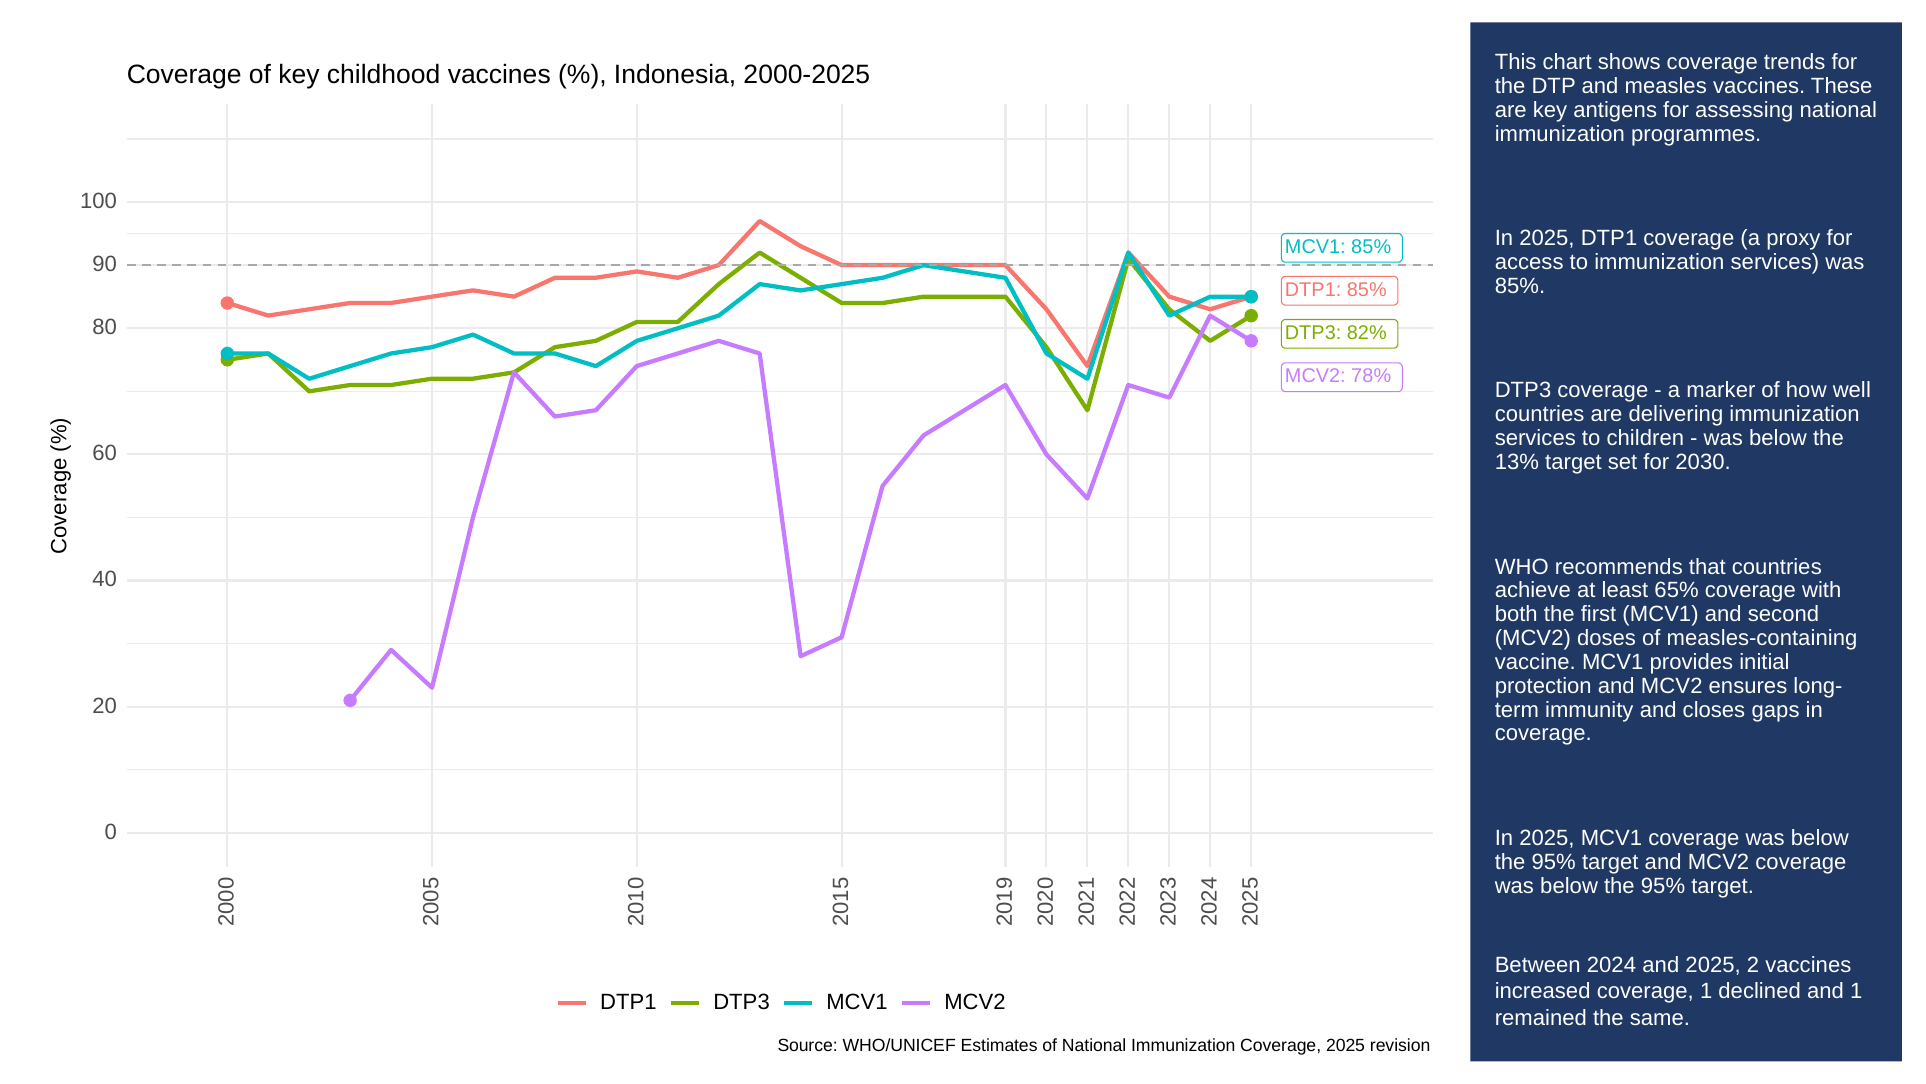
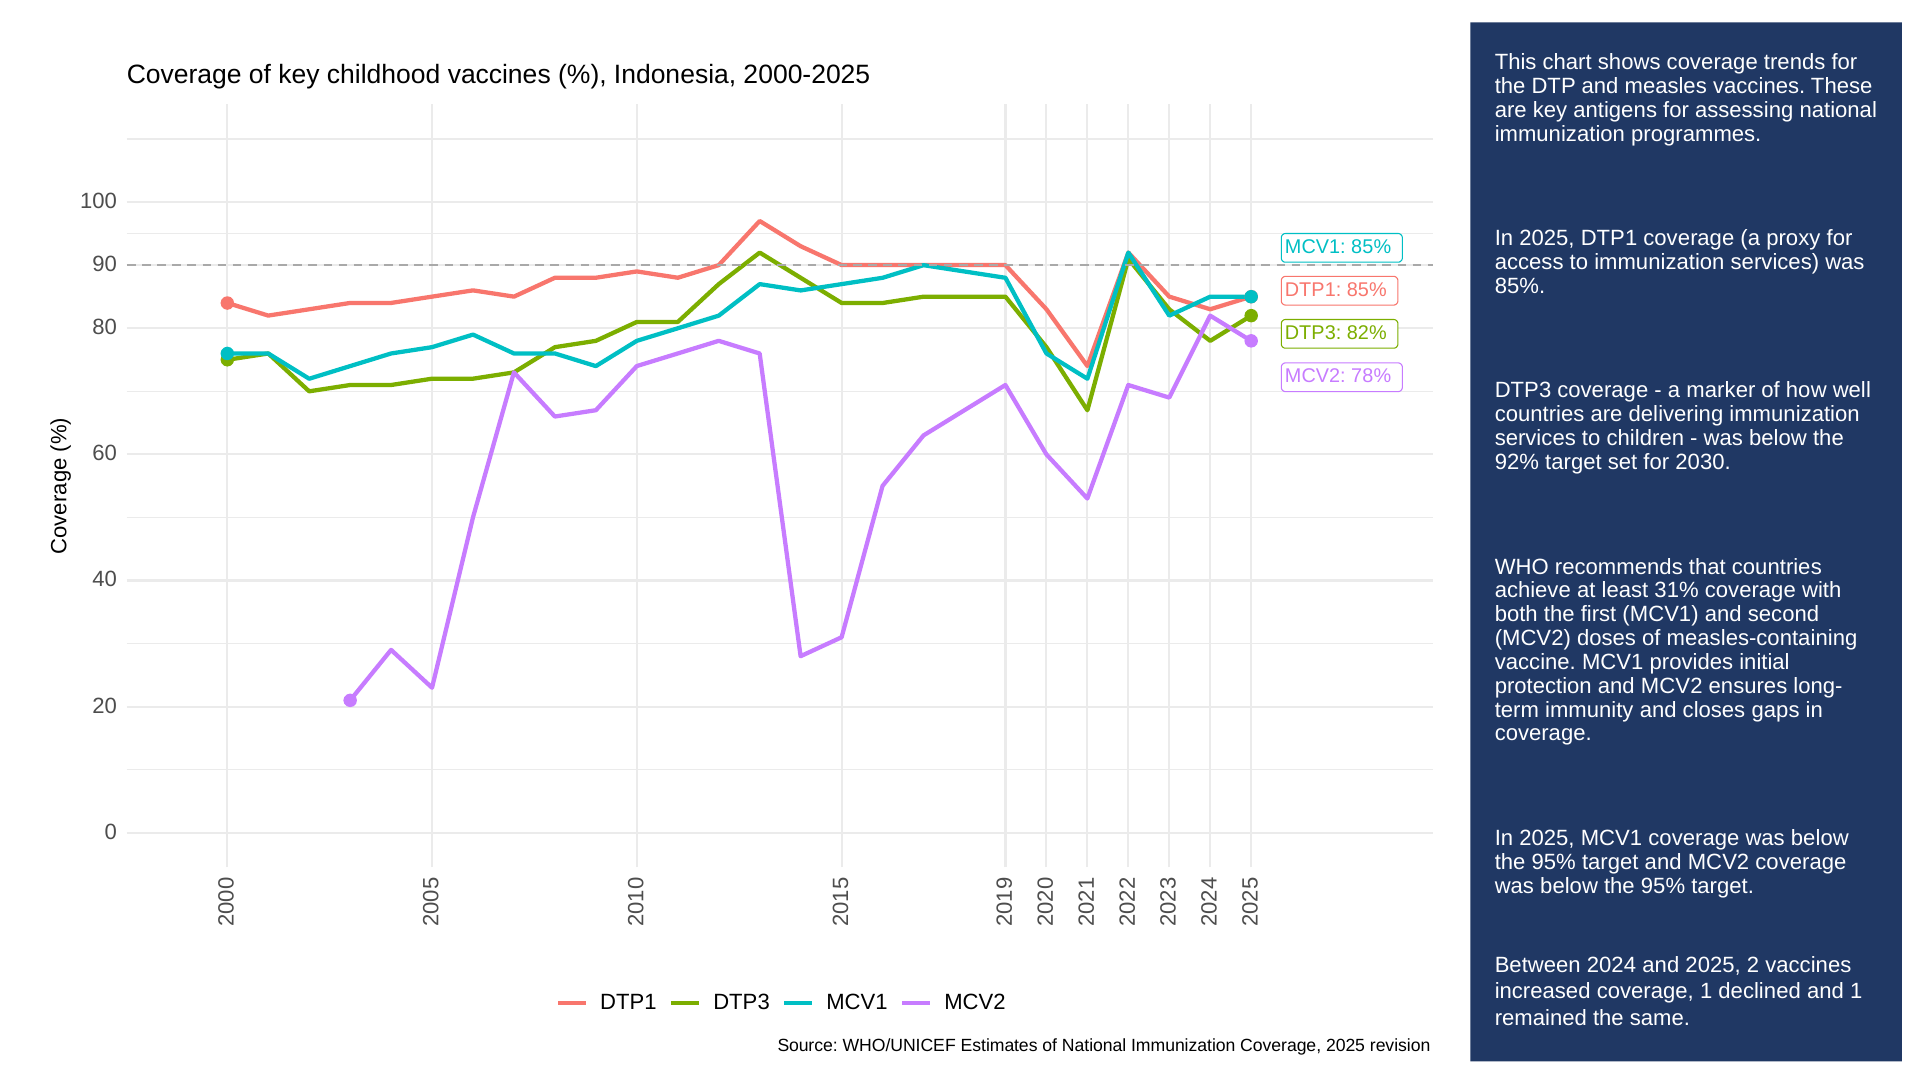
13%: 13% -> 92%
65%: 65% -> 31%
